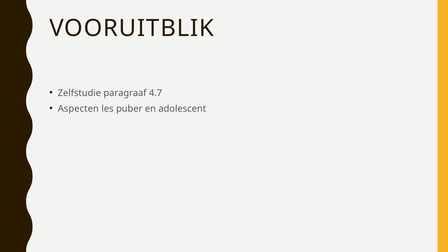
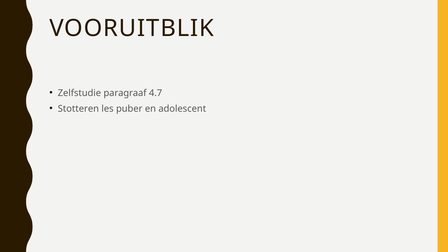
Aspecten: Aspecten -> Stotteren
